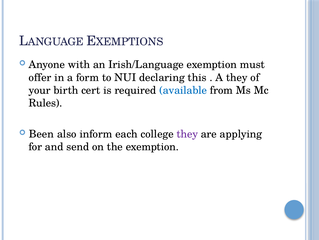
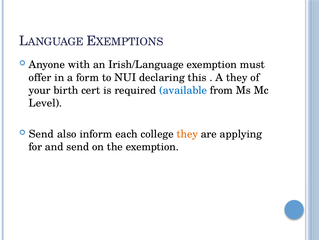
Rules: Rules -> Level
Been at (41, 134): Been -> Send
they at (187, 134) colour: purple -> orange
